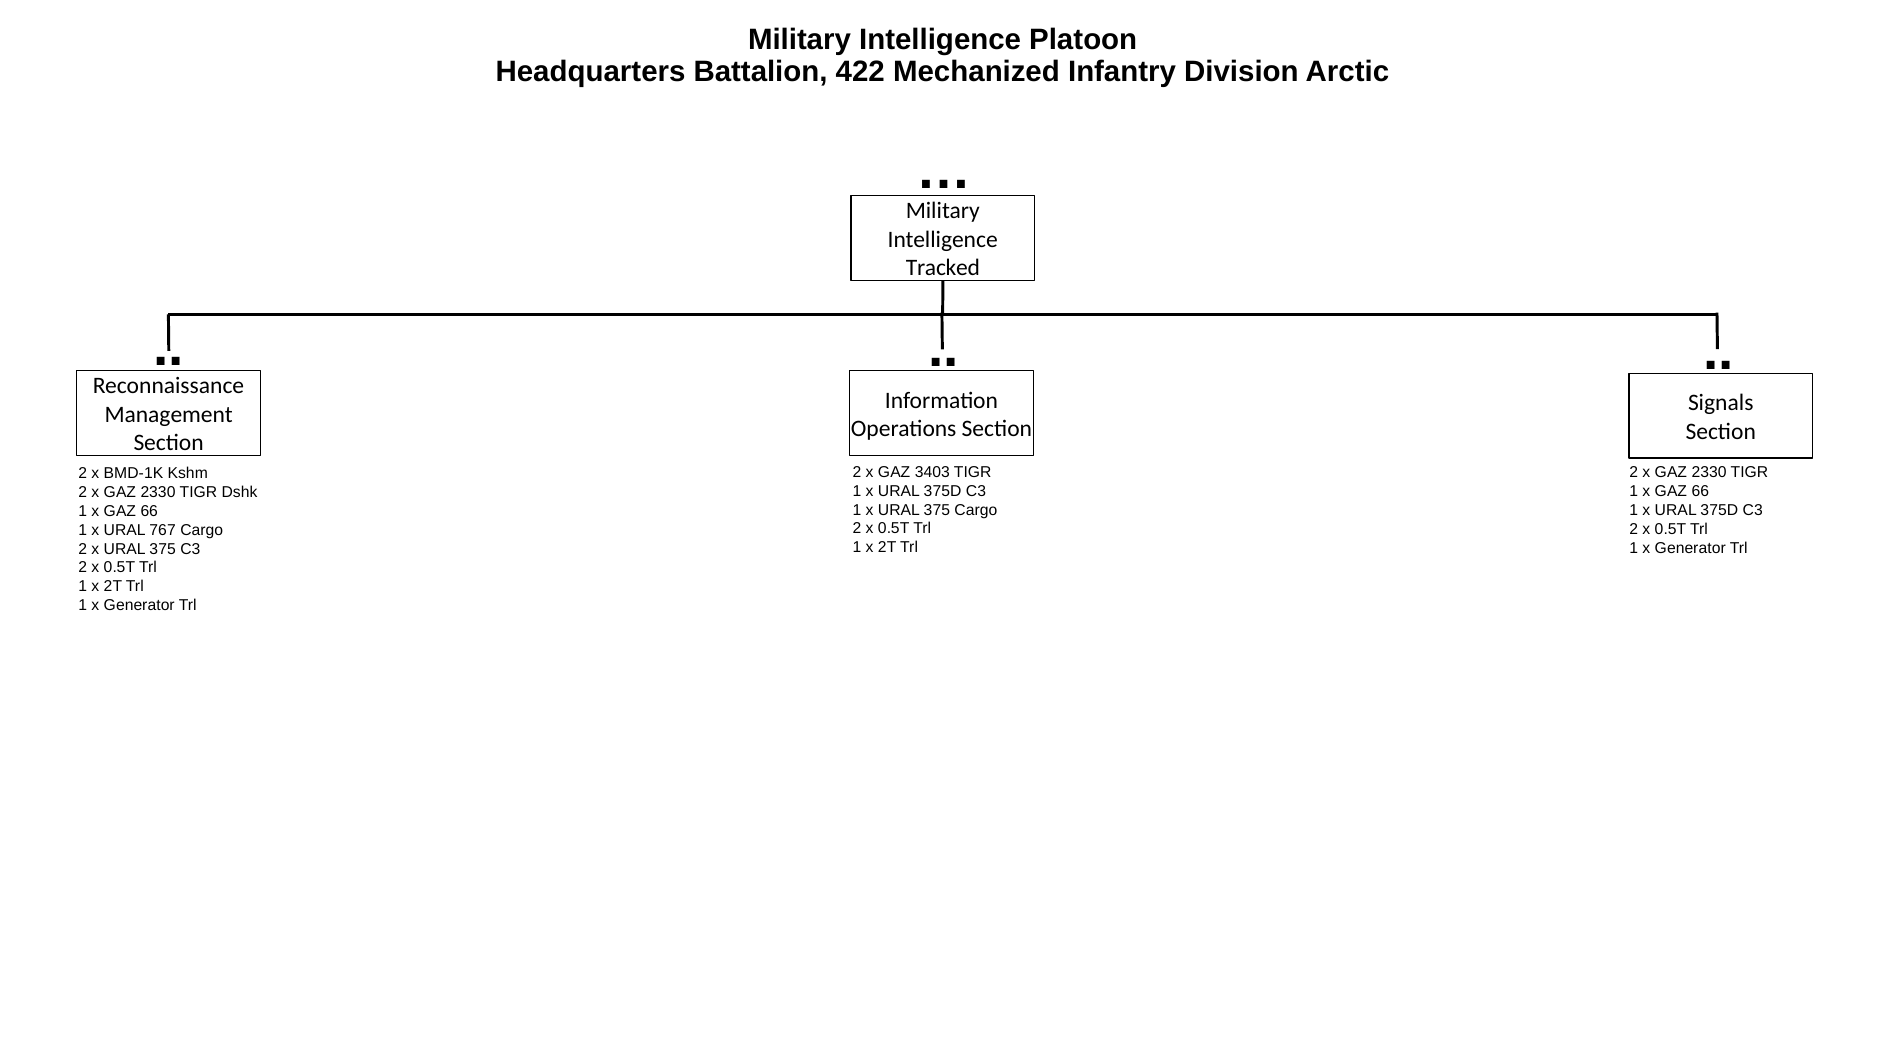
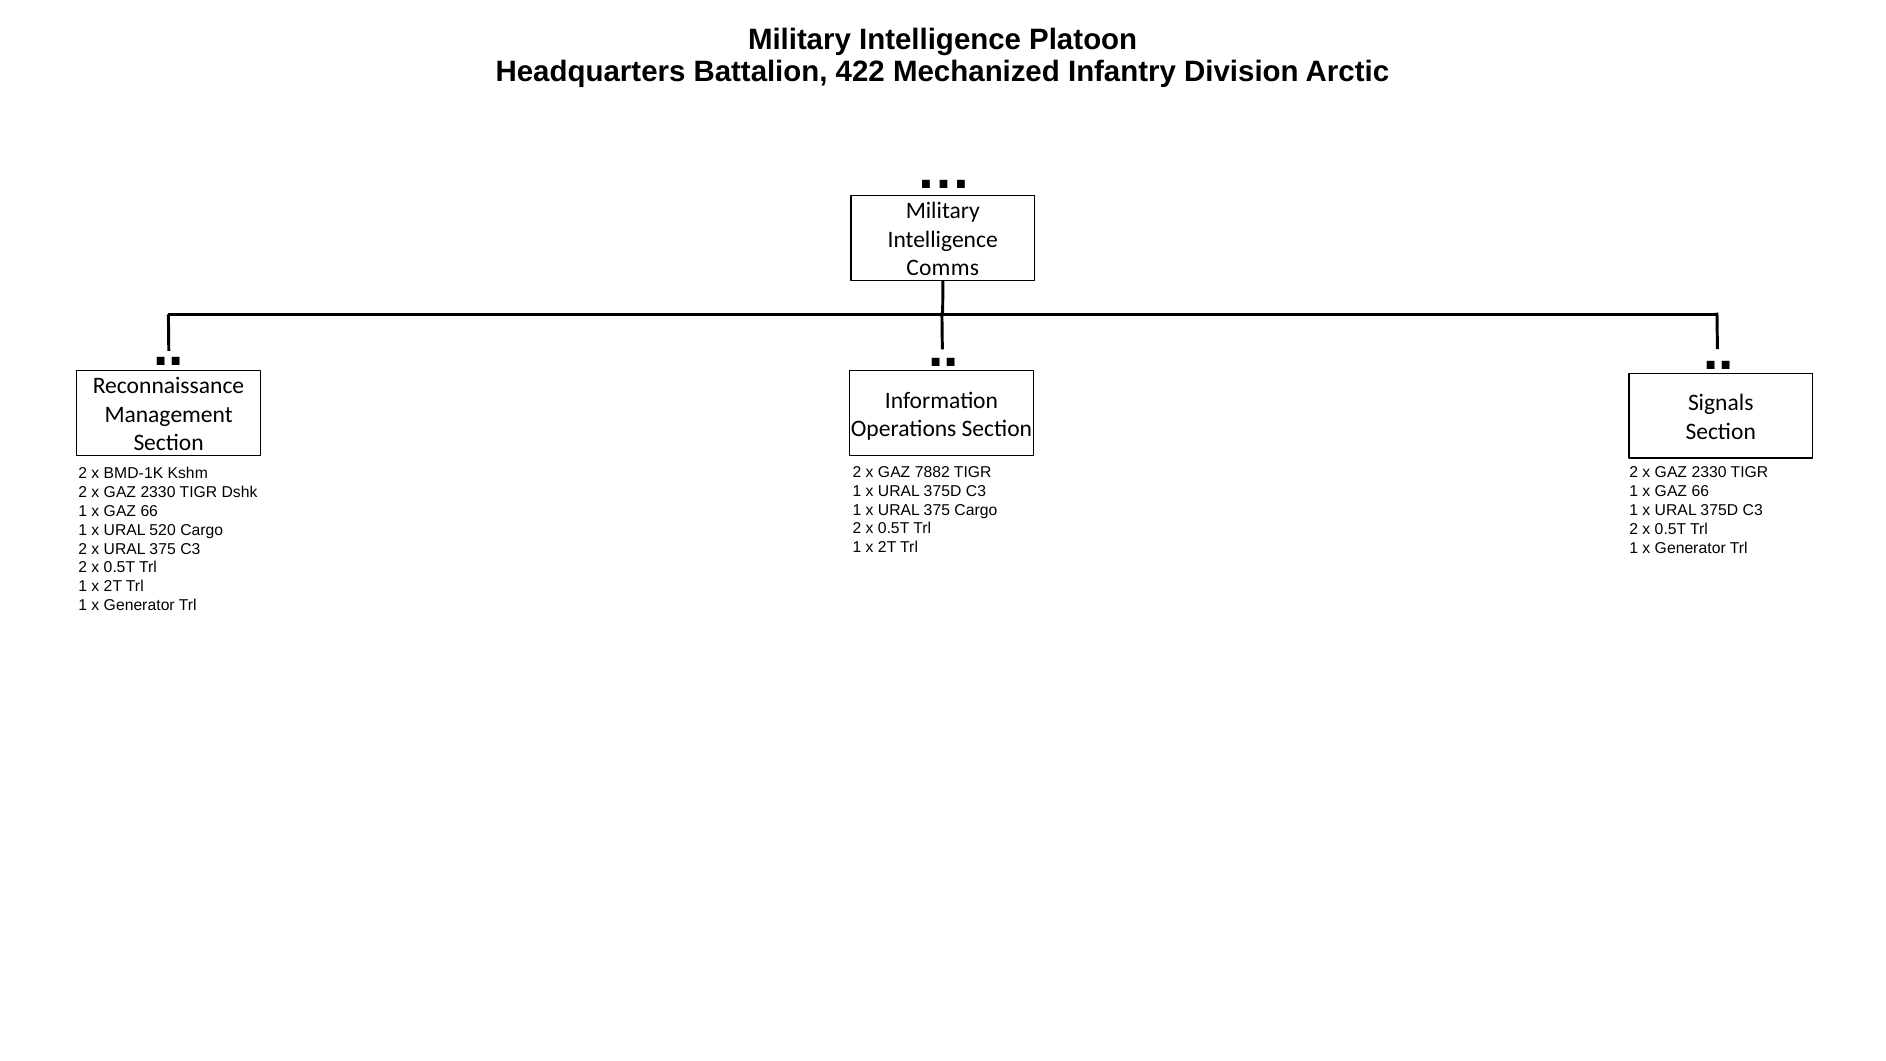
Tracked: Tracked -> Comms
3403: 3403 -> 7882
767: 767 -> 520
